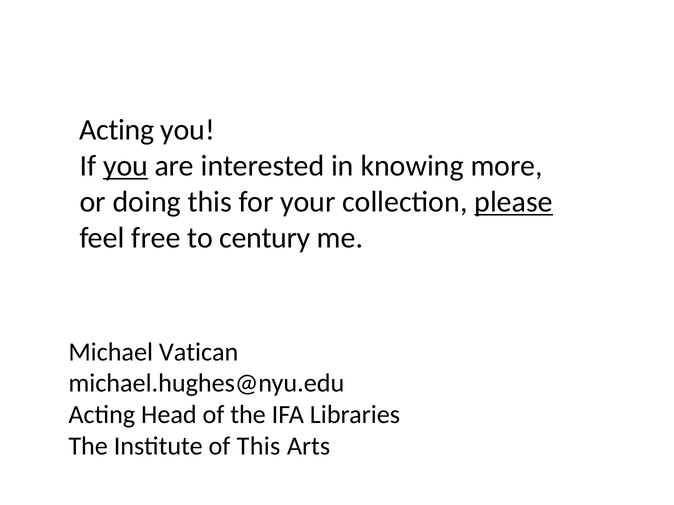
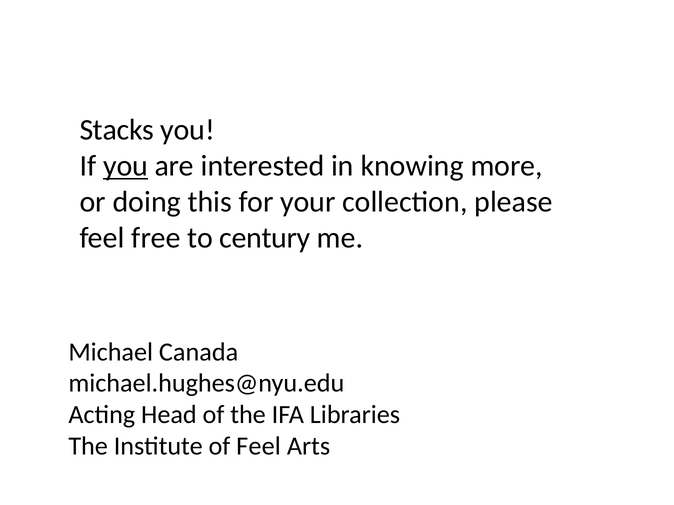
Acting at (117, 130): Acting -> Stacks
please underline: present -> none
Vatican: Vatican -> Canada
of This: This -> Feel
